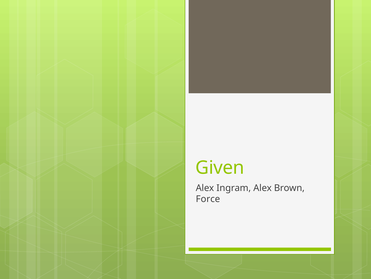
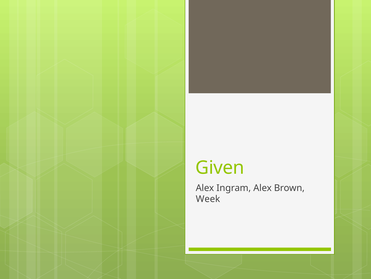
Force: Force -> Week
